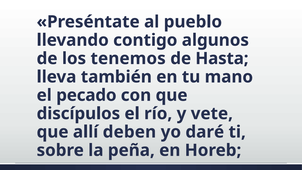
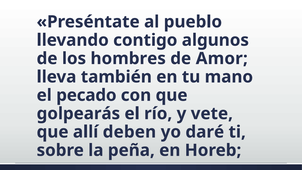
tenemos: tenemos -> hombres
Hasta: Hasta -> Amor
discípulos: discípulos -> golpearás
